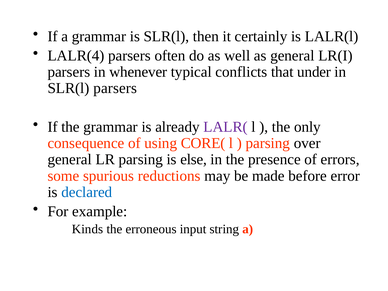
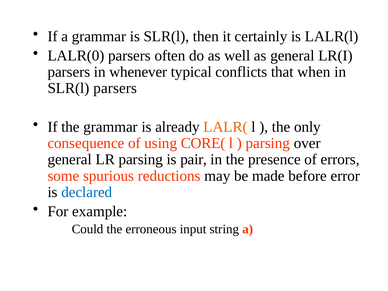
LALR(4: LALR(4 -> LALR(0
under: under -> when
LALR( colour: purple -> orange
else: else -> pair
Kinds: Kinds -> Could
